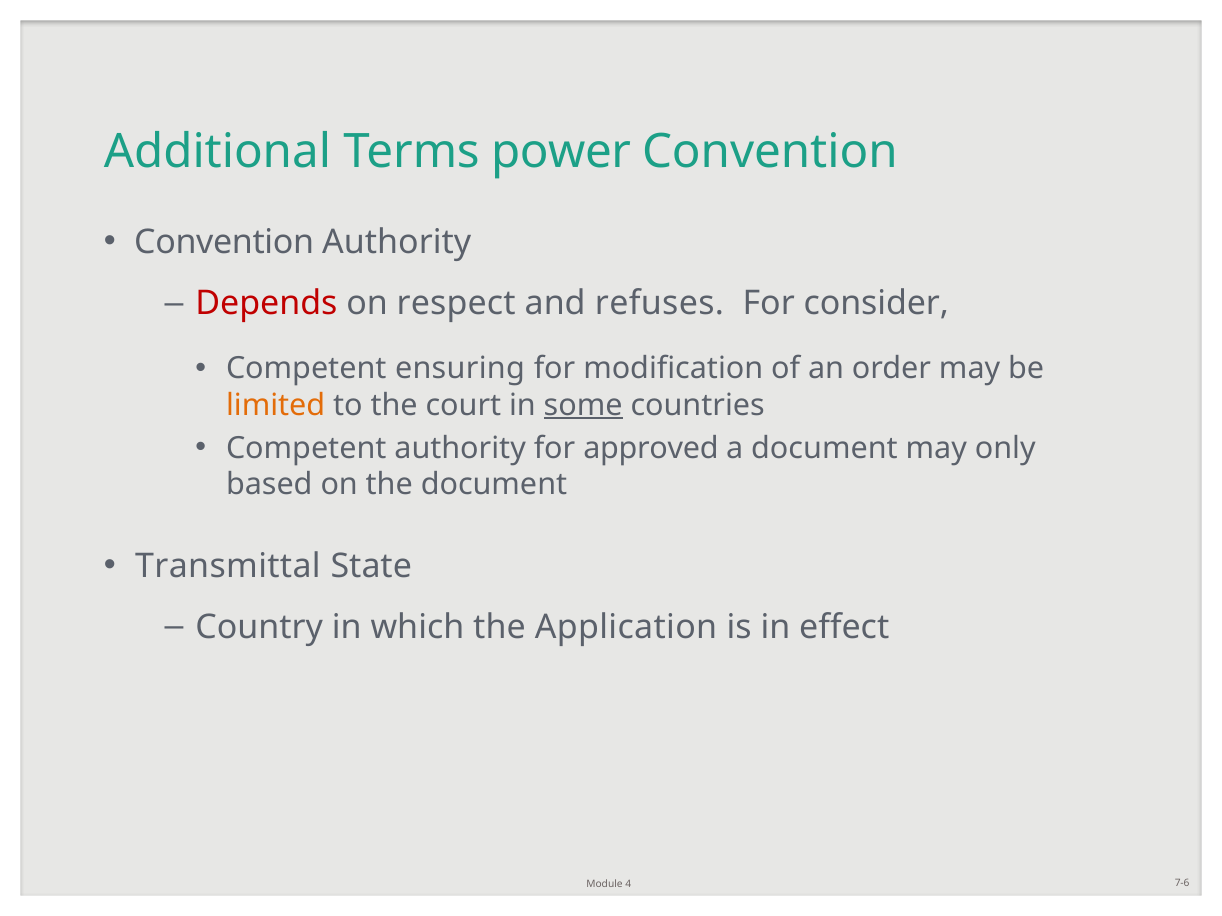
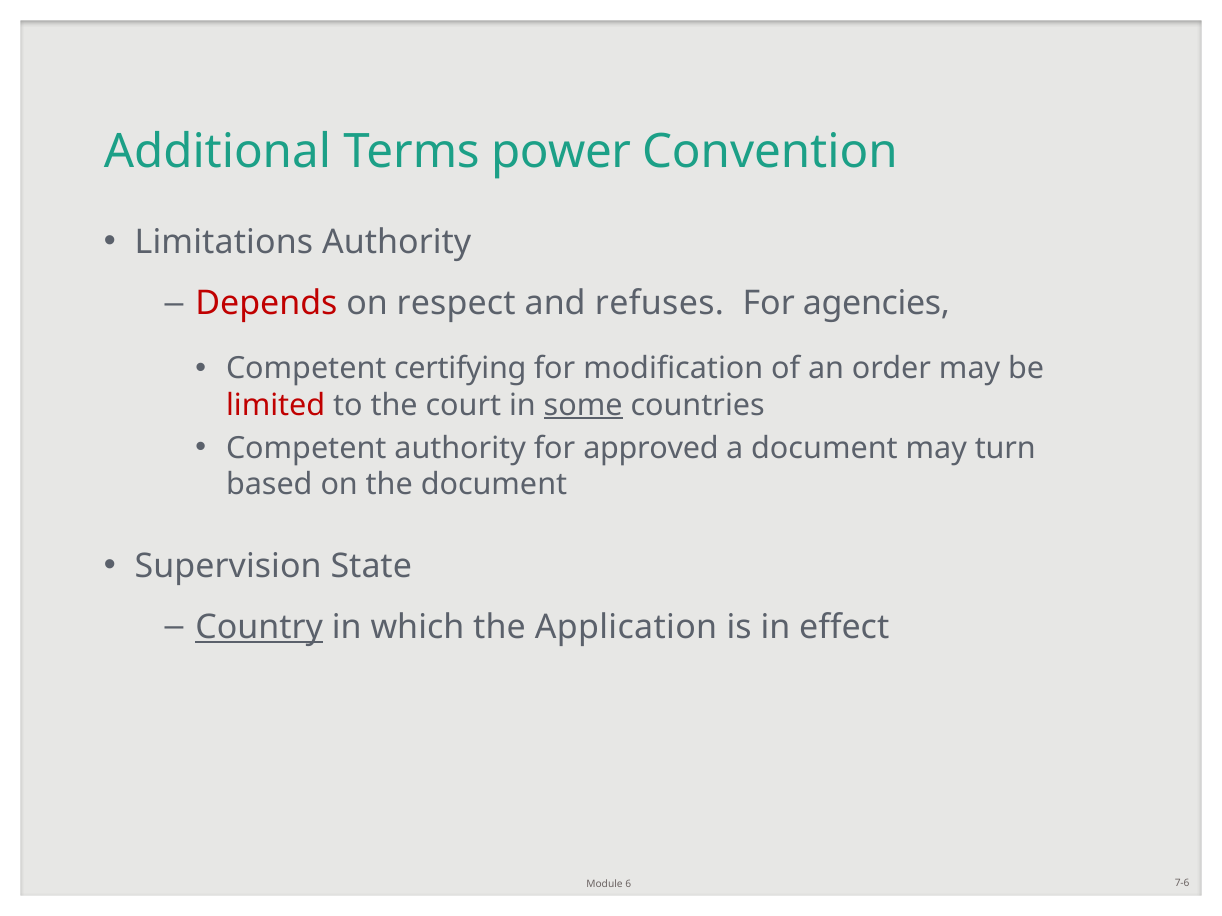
Convention at (224, 243): Convention -> Limitations
consider: consider -> agencies
ensuring: ensuring -> certifying
limited colour: orange -> red
only: only -> turn
Transmittal: Transmittal -> Supervision
Country underline: none -> present
4: 4 -> 6
